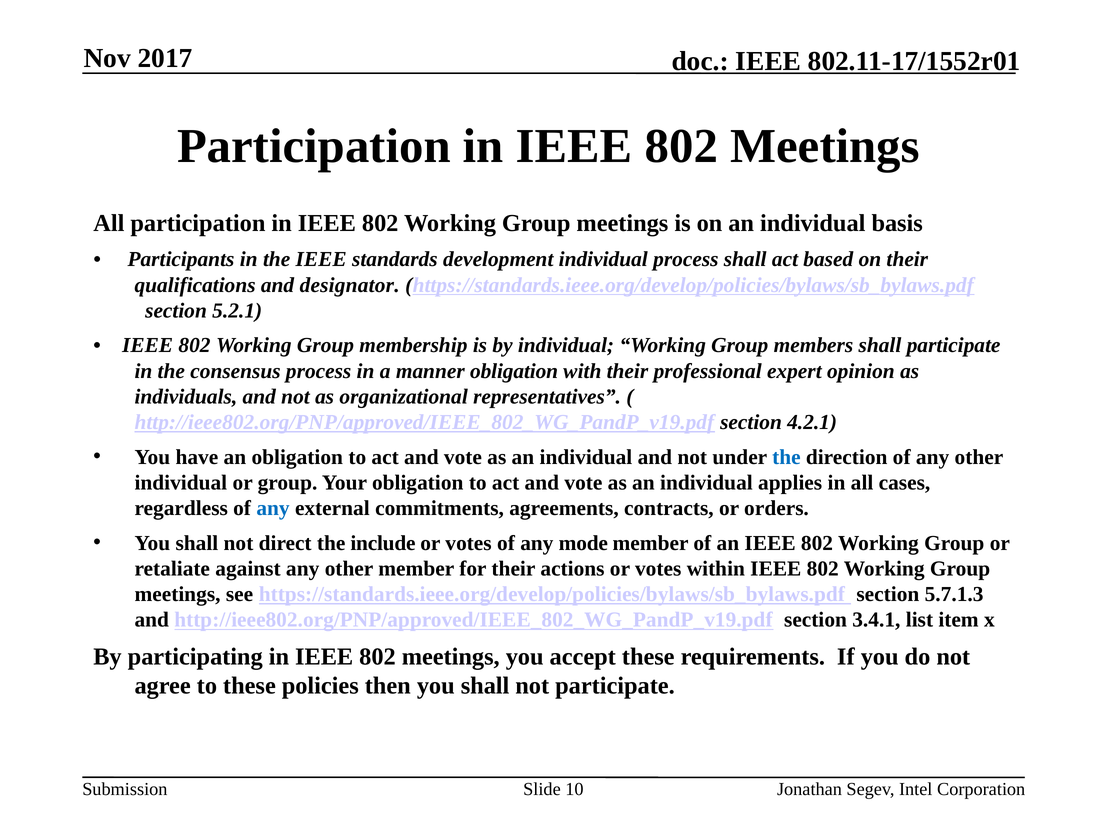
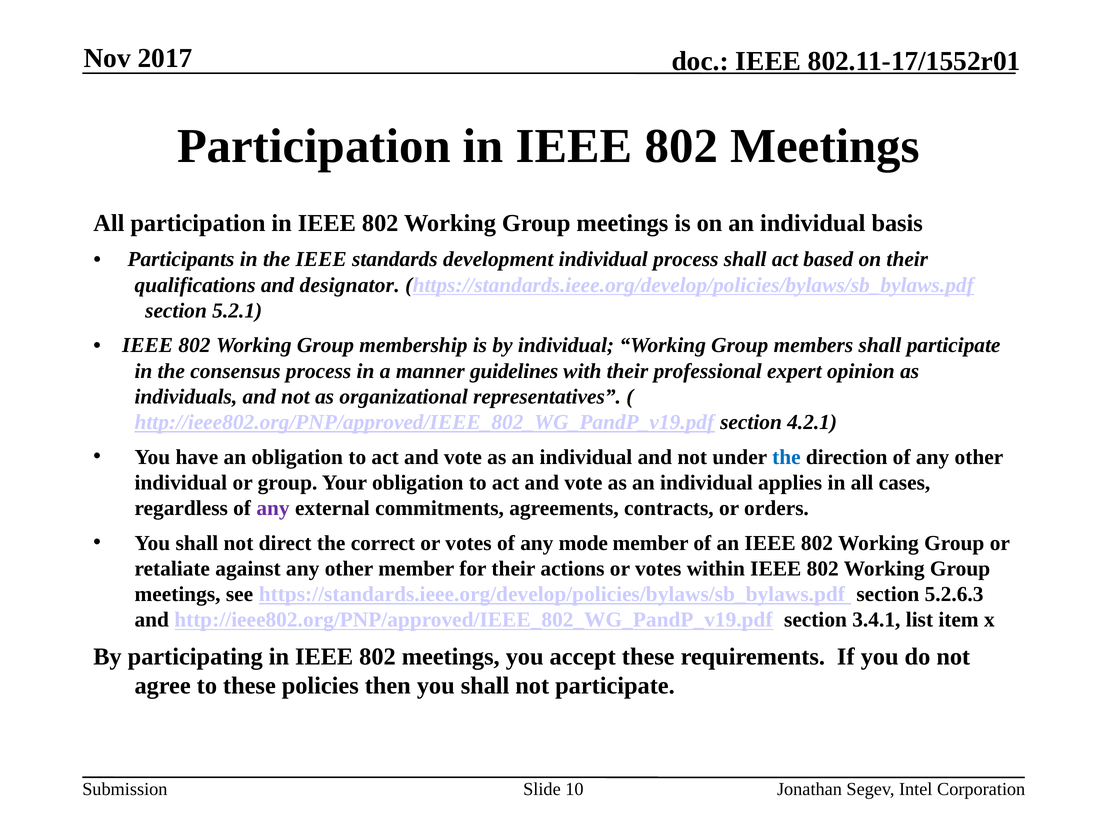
manner obligation: obligation -> guidelines
any at (273, 509) colour: blue -> purple
include: include -> correct
5.7.1.3: 5.7.1.3 -> 5.2.6.3
